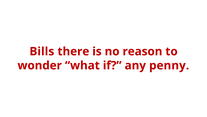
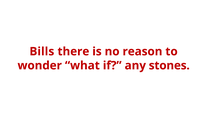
penny: penny -> stones
